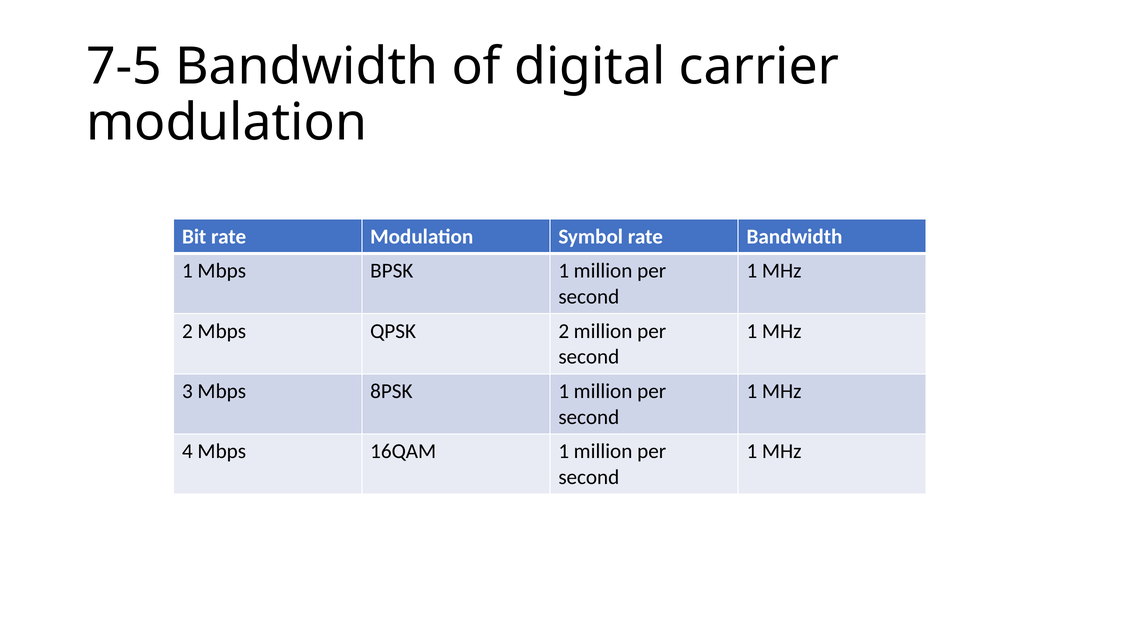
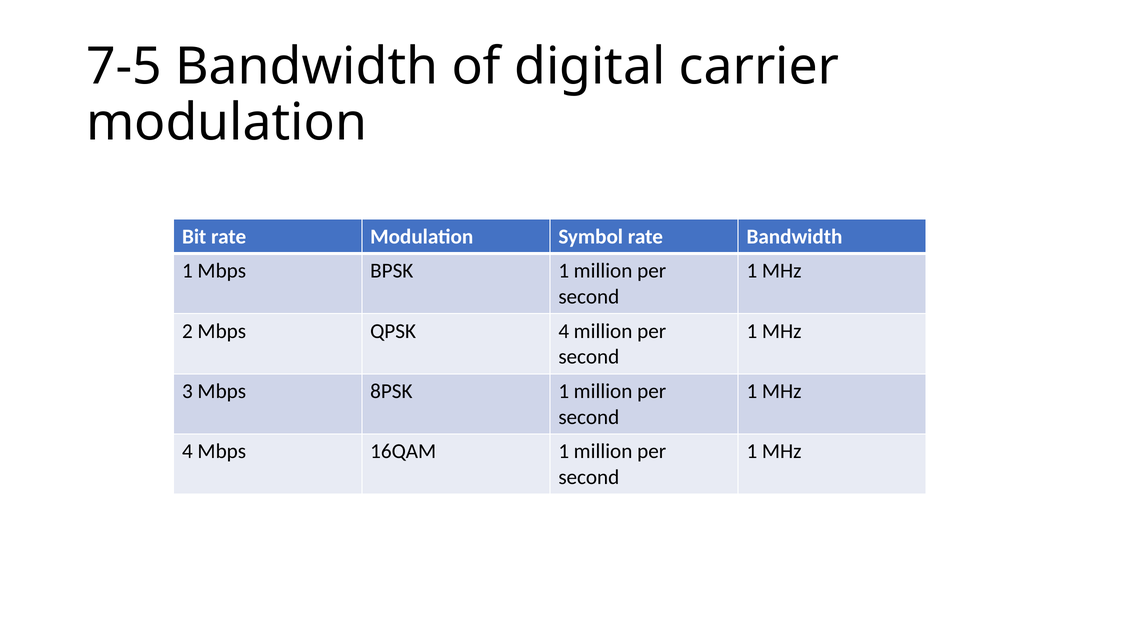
QPSK 2: 2 -> 4
